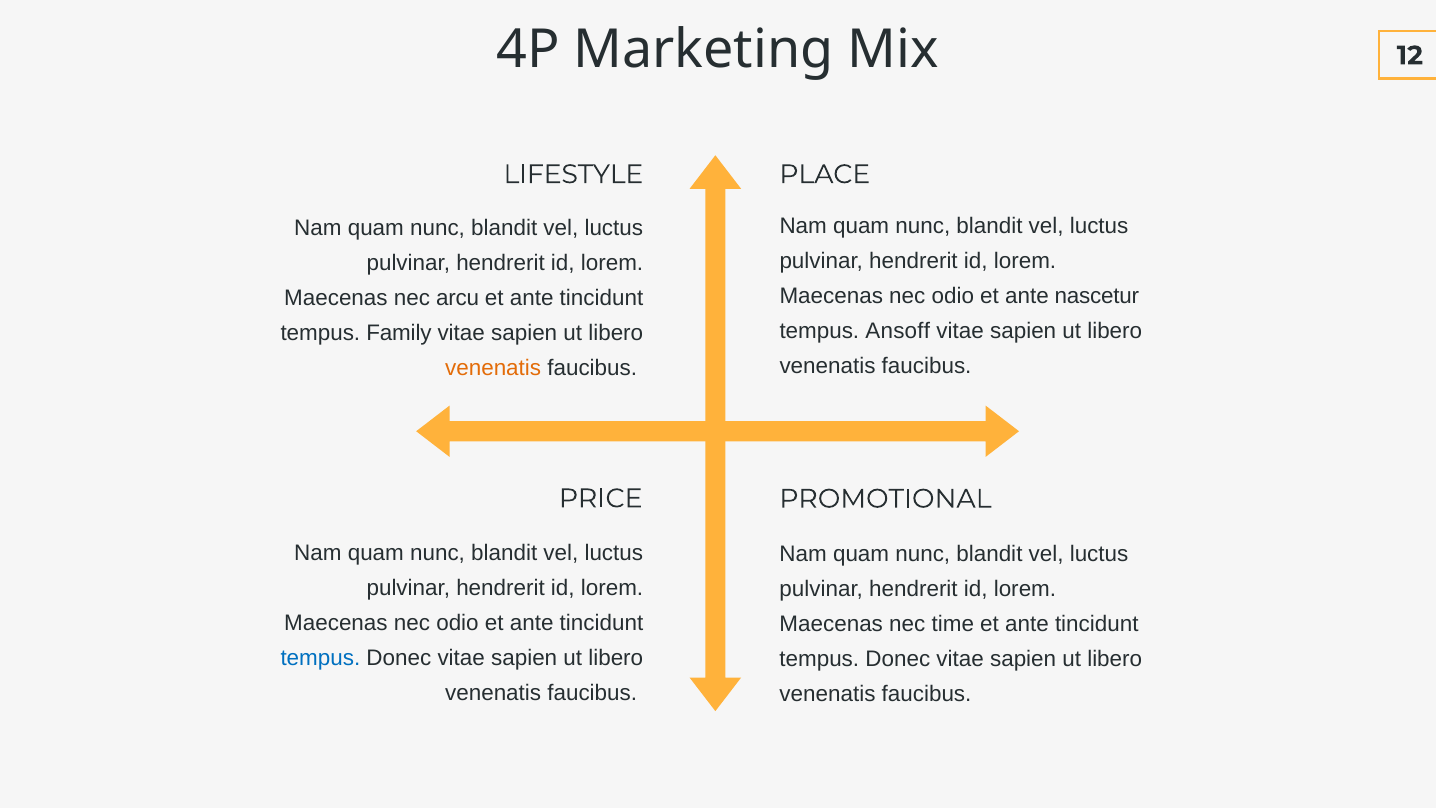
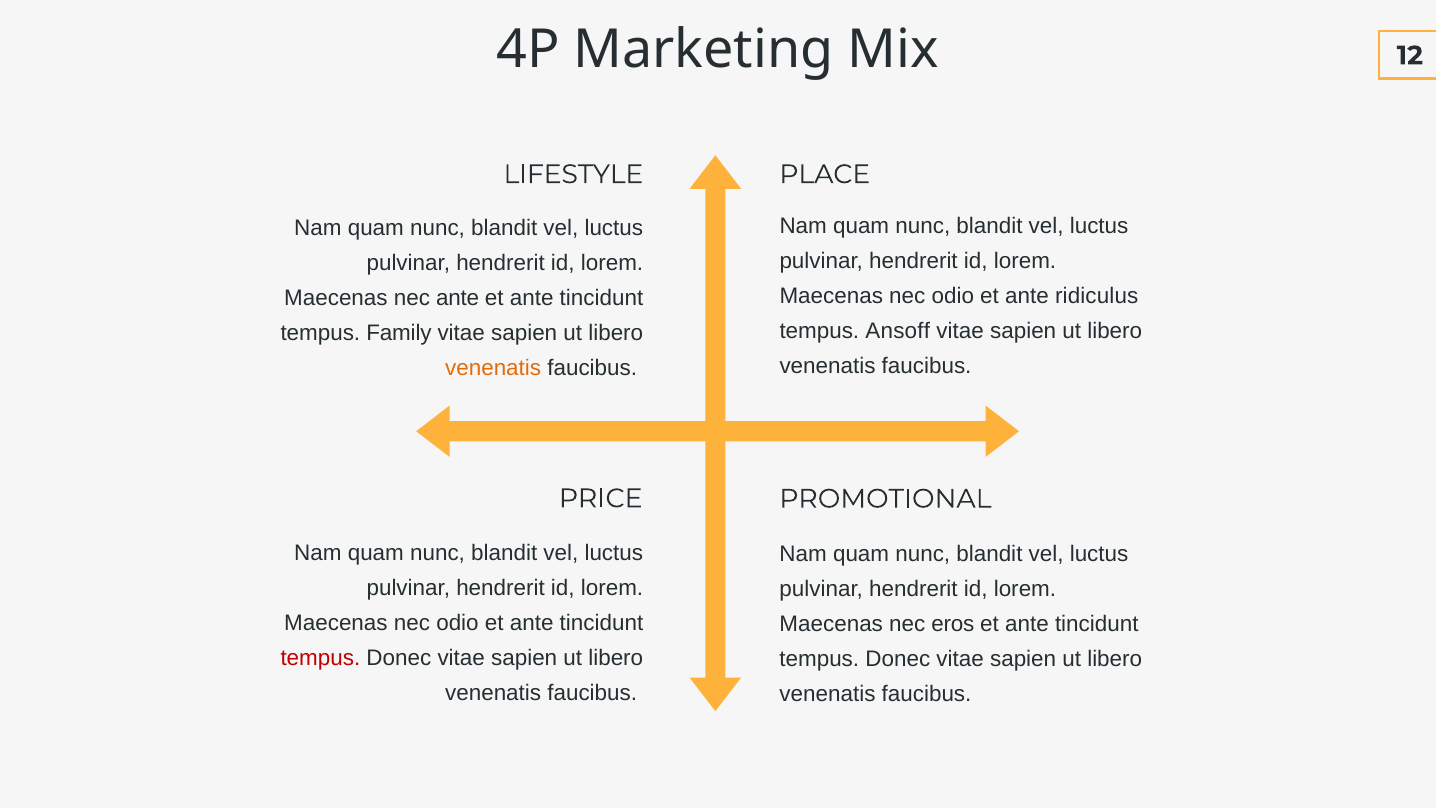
nascetur: nascetur -> ridiculus
nec arcu: arcu -> ante
time: time -> eros
tempus at (320, 658) colour: blue -> red
